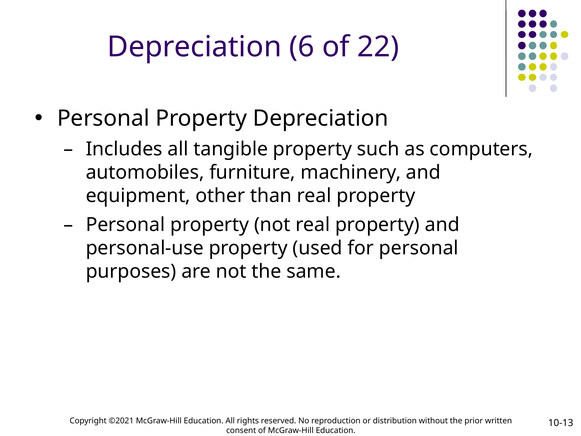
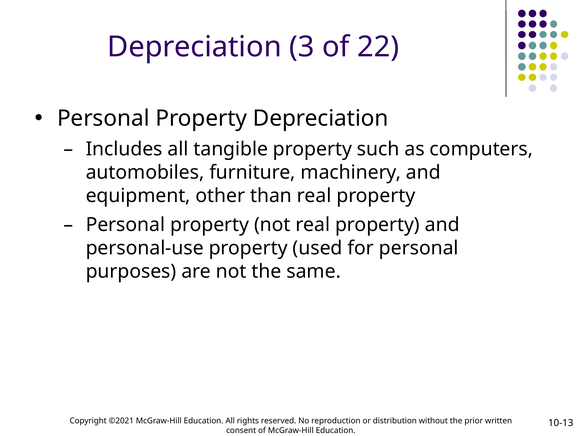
6: 6 -> 3
